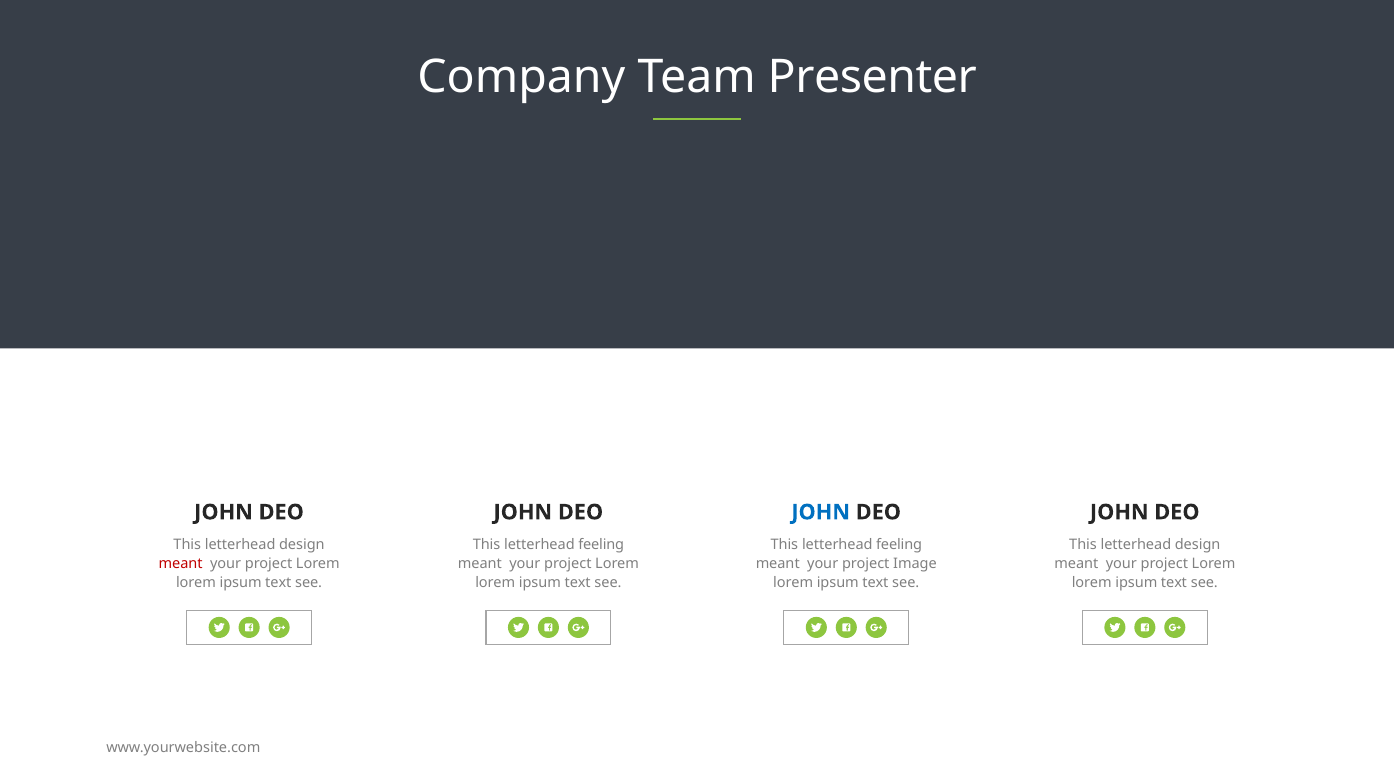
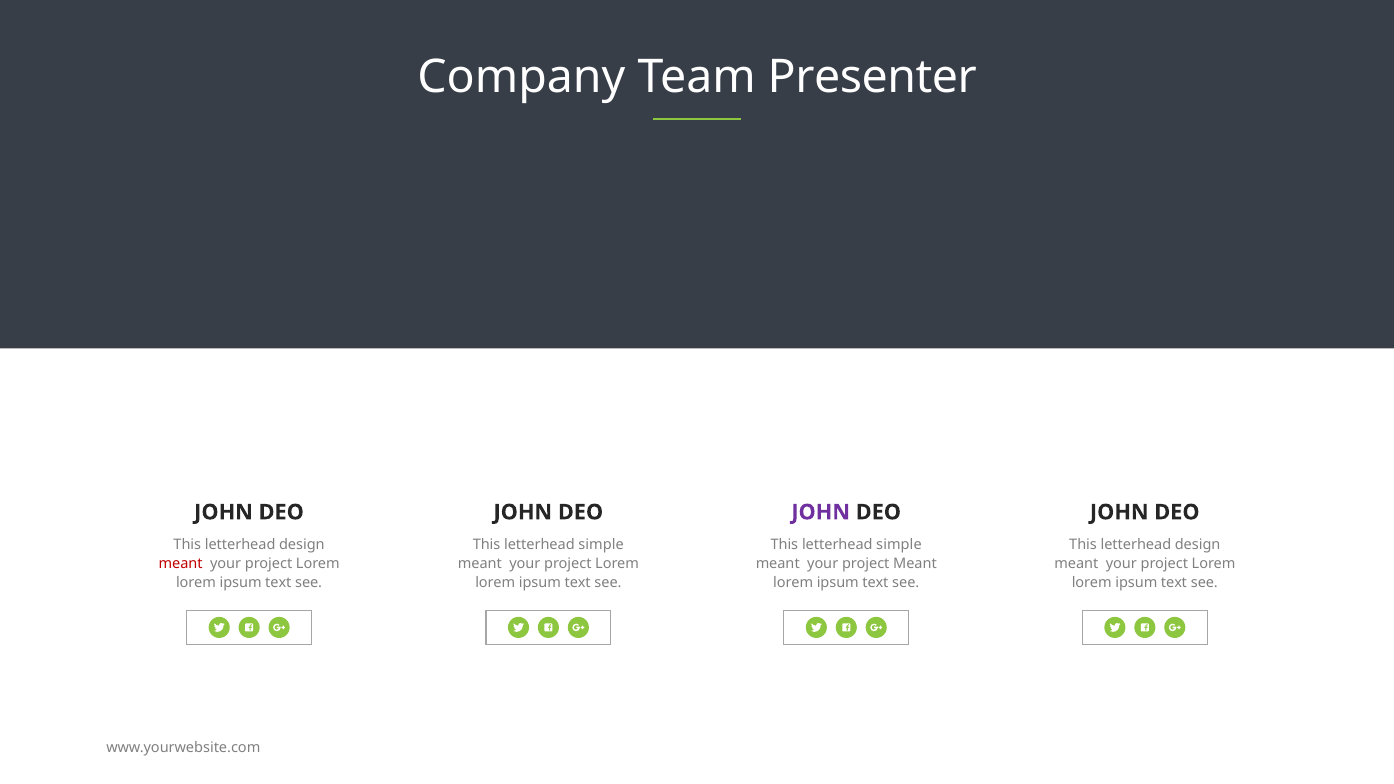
JOHN at (821, 512) colour: blue -> purple
feeling at (601, 545): feeling -> simple
feeling at (899, 545): feeling -> simple
project Image: Image -> Meant
